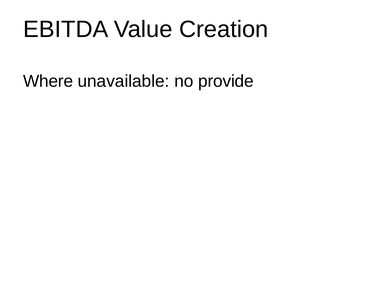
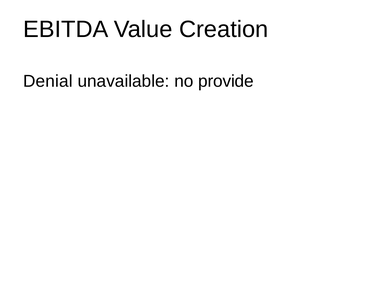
Where: Where -> Denial
